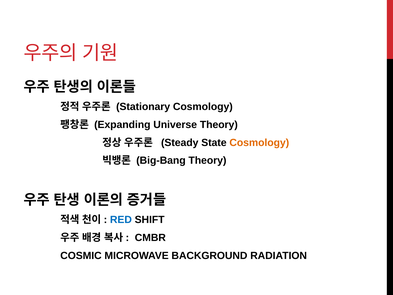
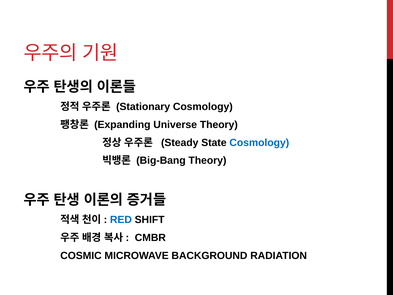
Cosmology at (259, 143) colour: orange -> blue
